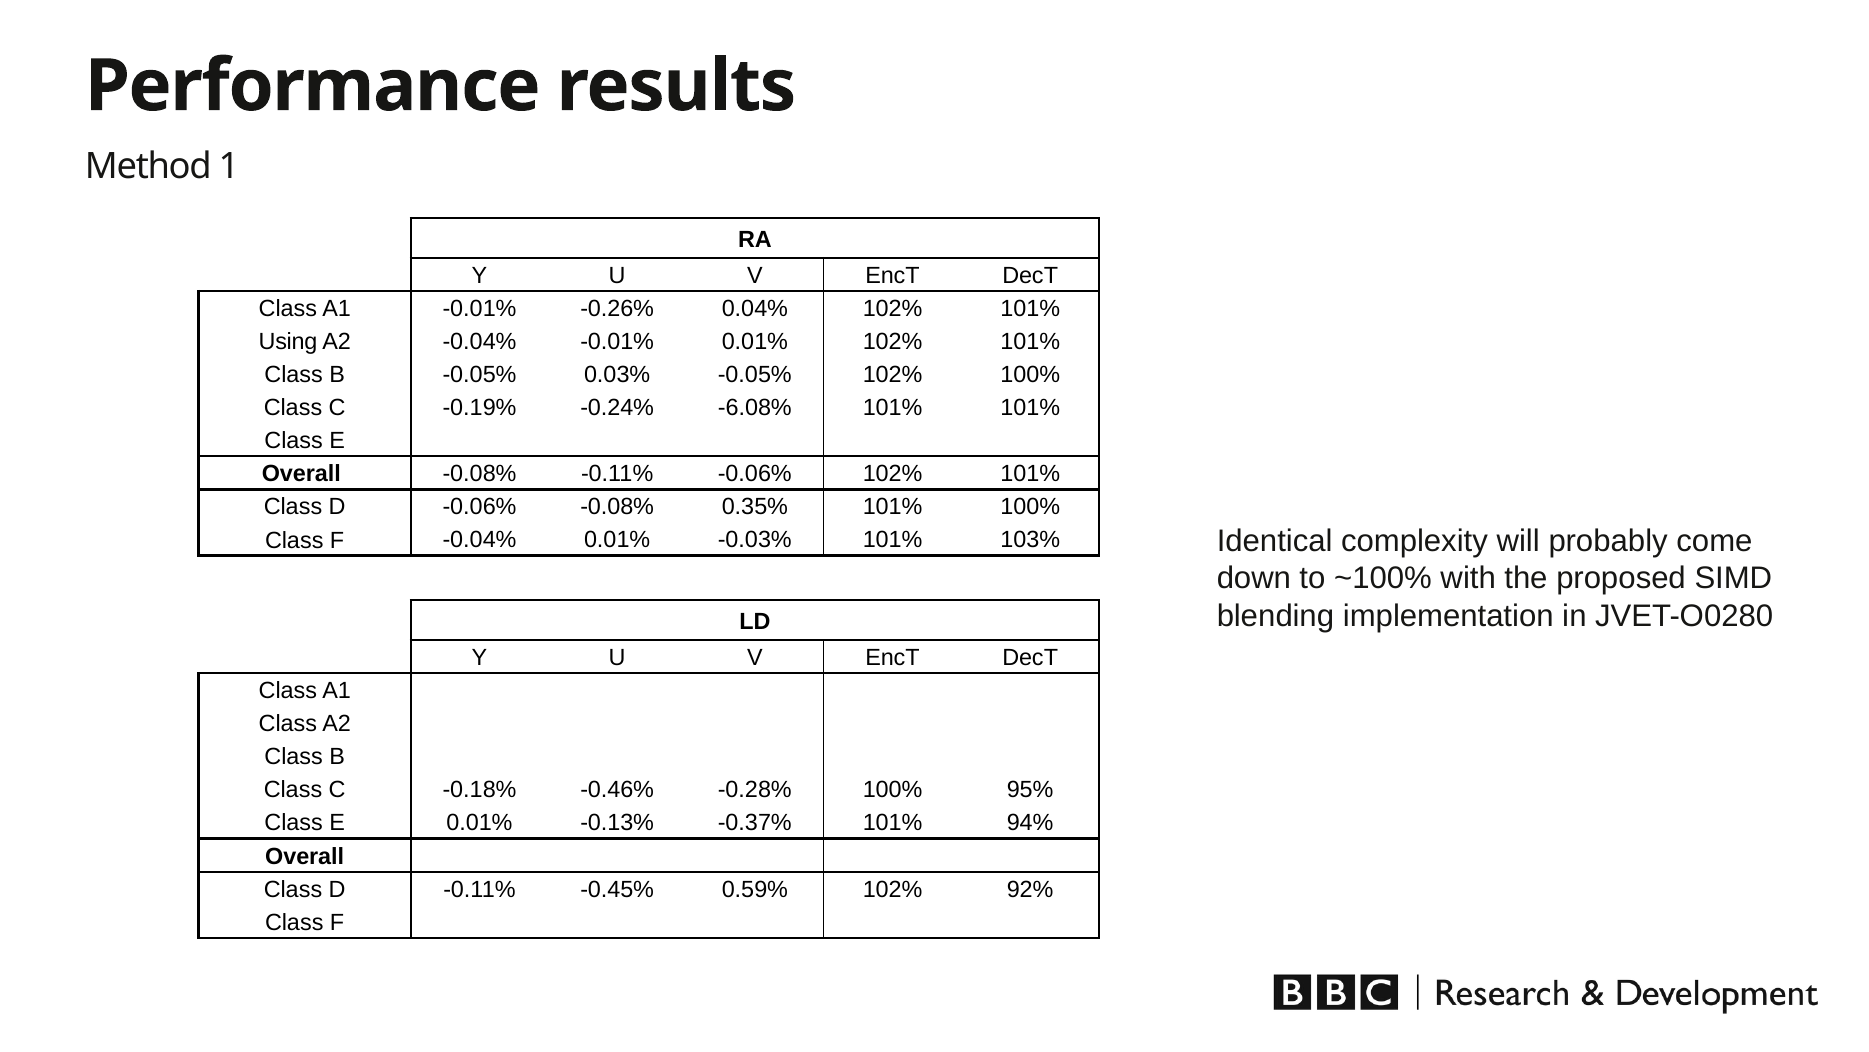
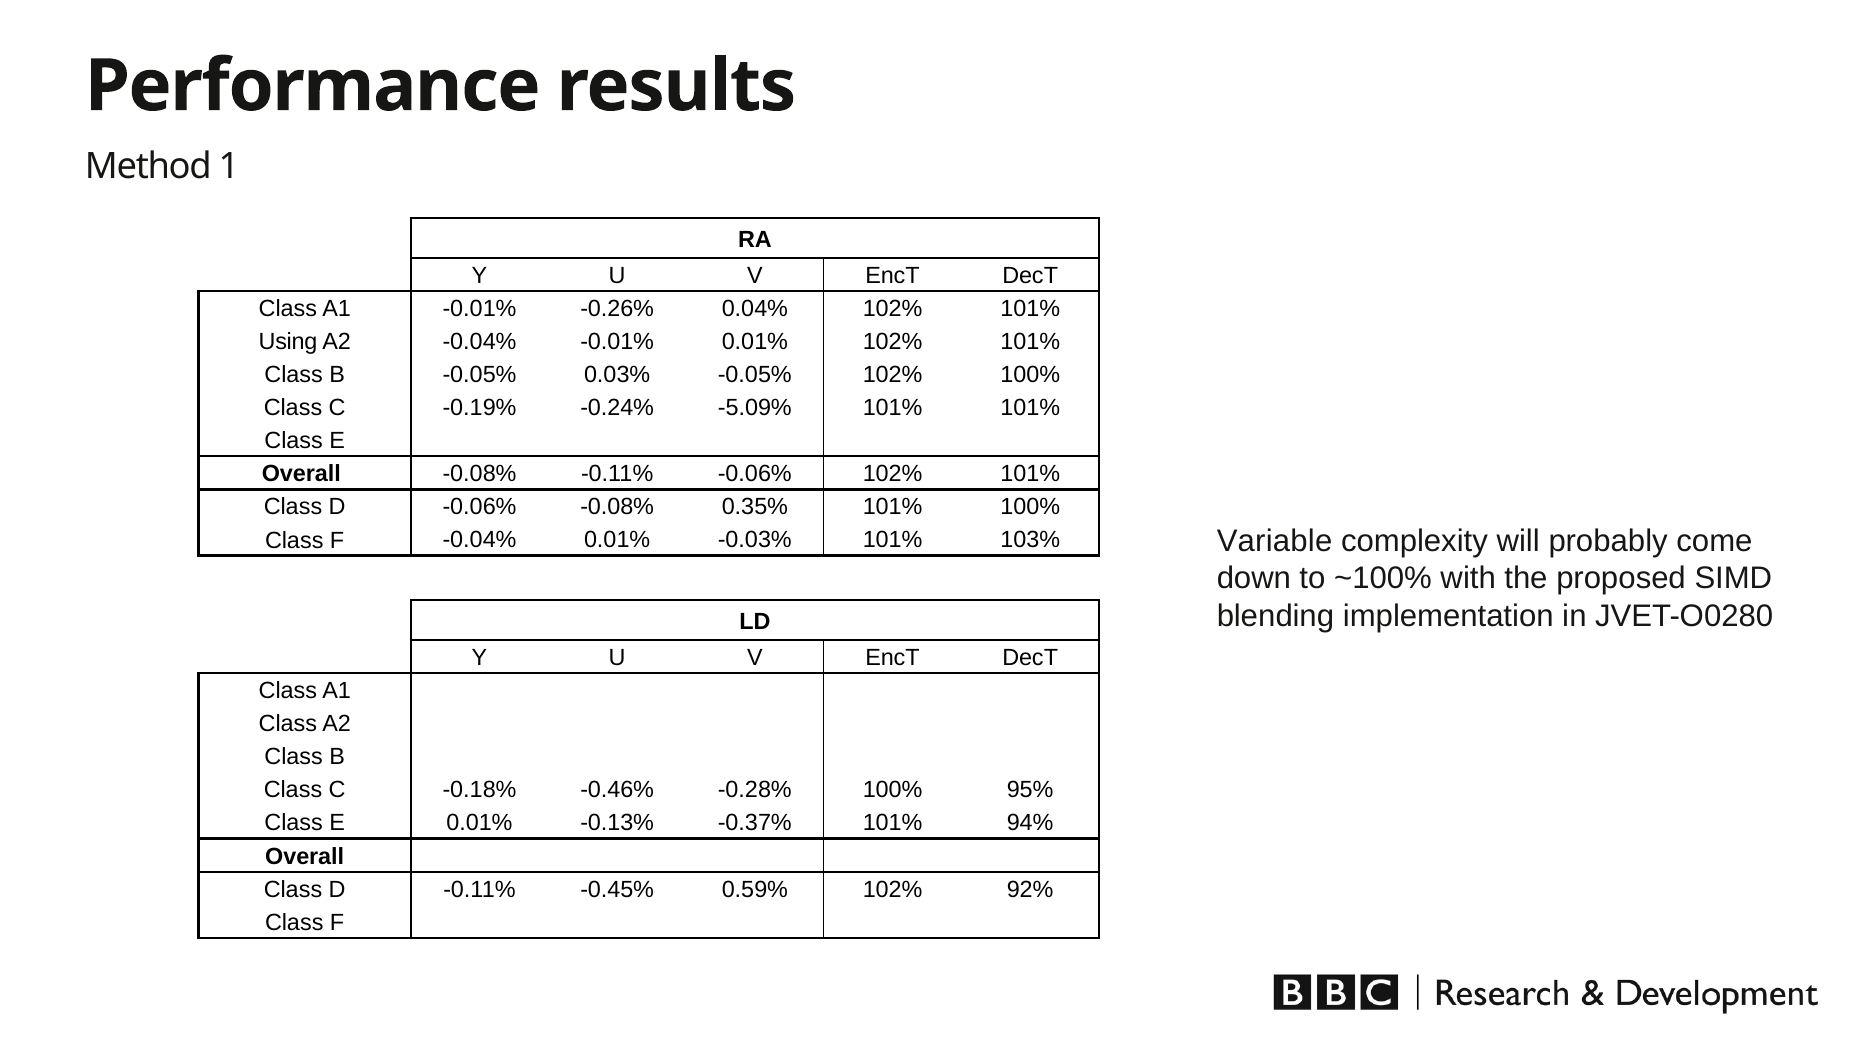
-6.08%: -6.08% -> -5.09%
Identical: Identical -> Variable
